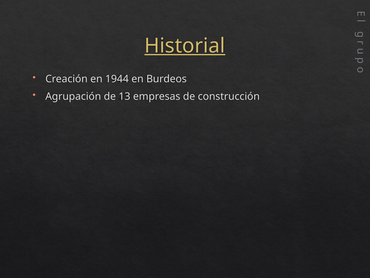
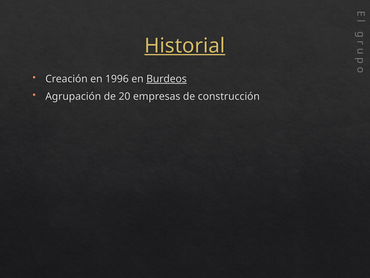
1944: 1944 -> 1996
Burdeos underline: none -> present
13: 13 -> 20
